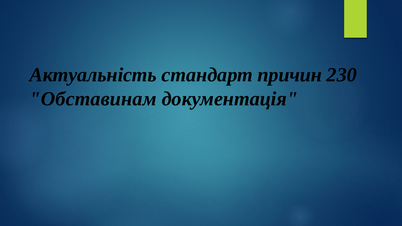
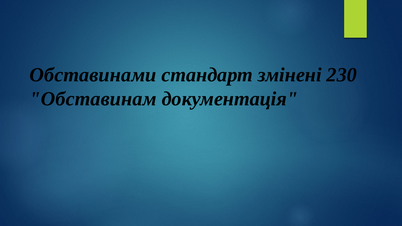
Актуальність: Актуальність -> Обставинами
причин: причин -> змінені
